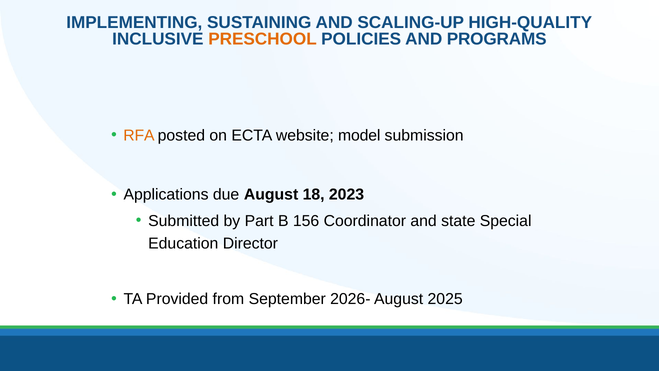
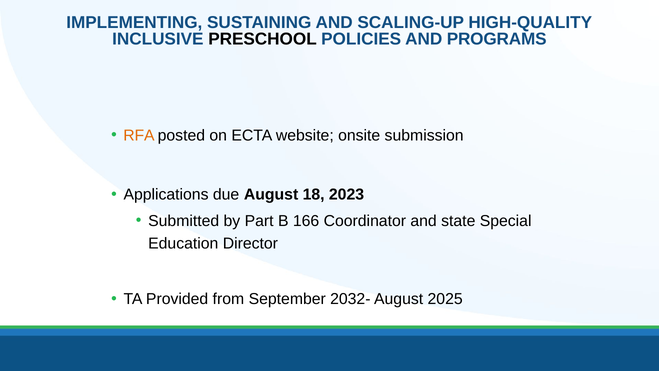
PRESCHOOL colour: orange -> black
model: model -> onsite
156: 156 -> 166
2026-: 2026- -> 2032-
